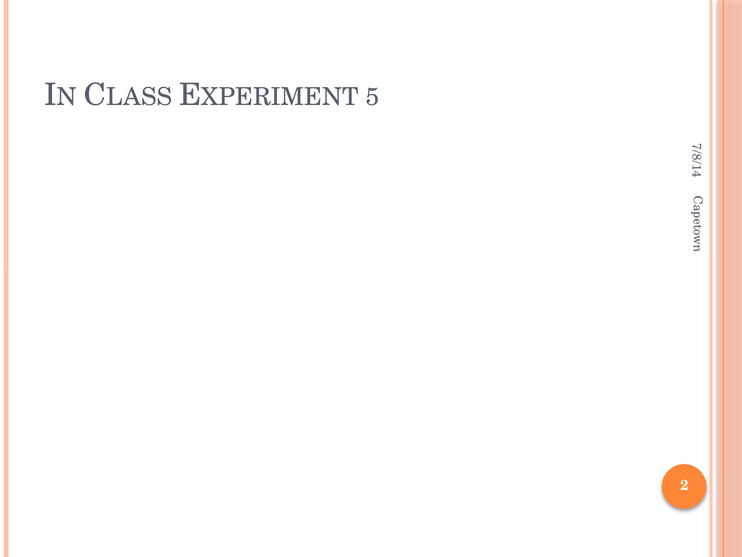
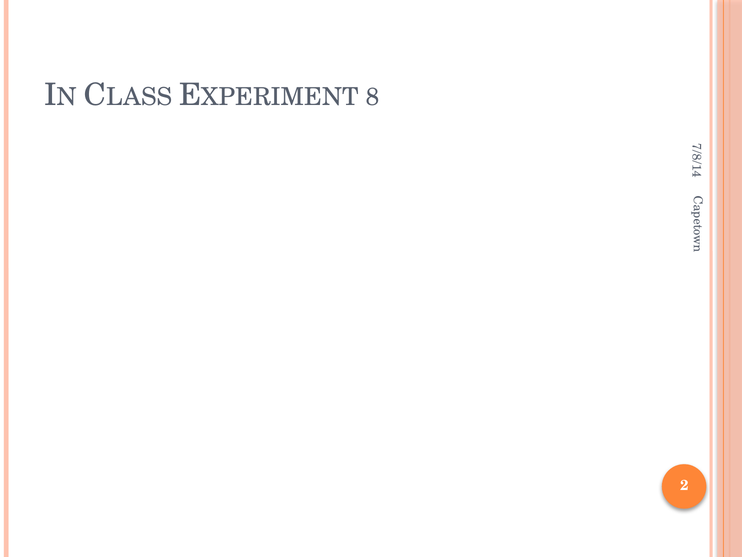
5 at (373, 97): 5 -> 8
